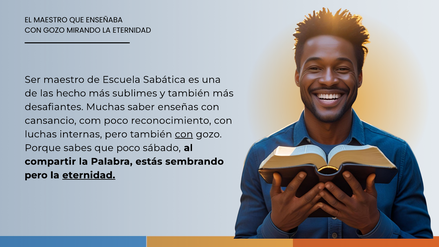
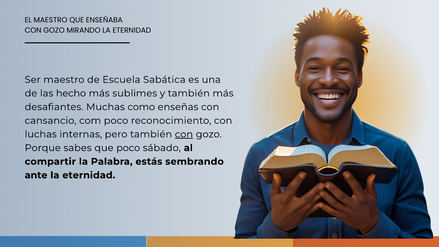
saber: saber -> como
pero at (36, 175): pero -> ante
eternidad at (89, 175) underline: present -> none
